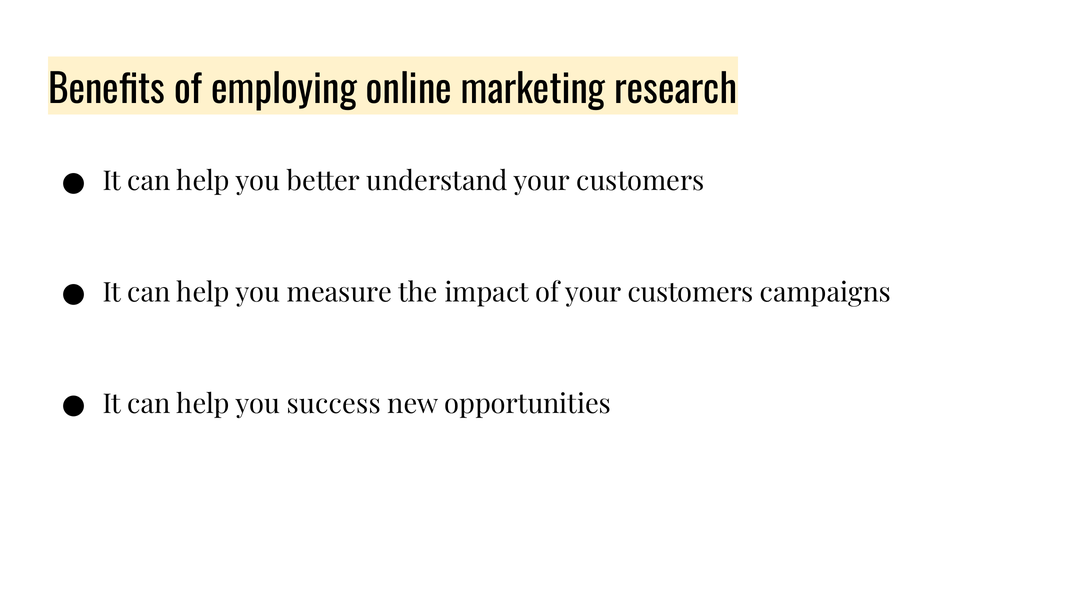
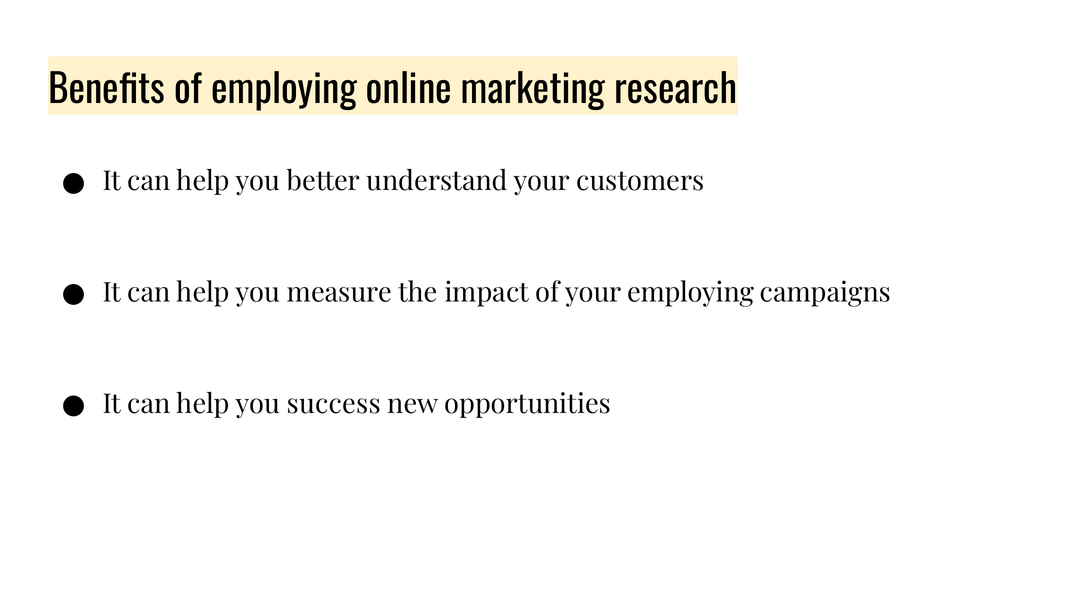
of your customers: customers -> employing
